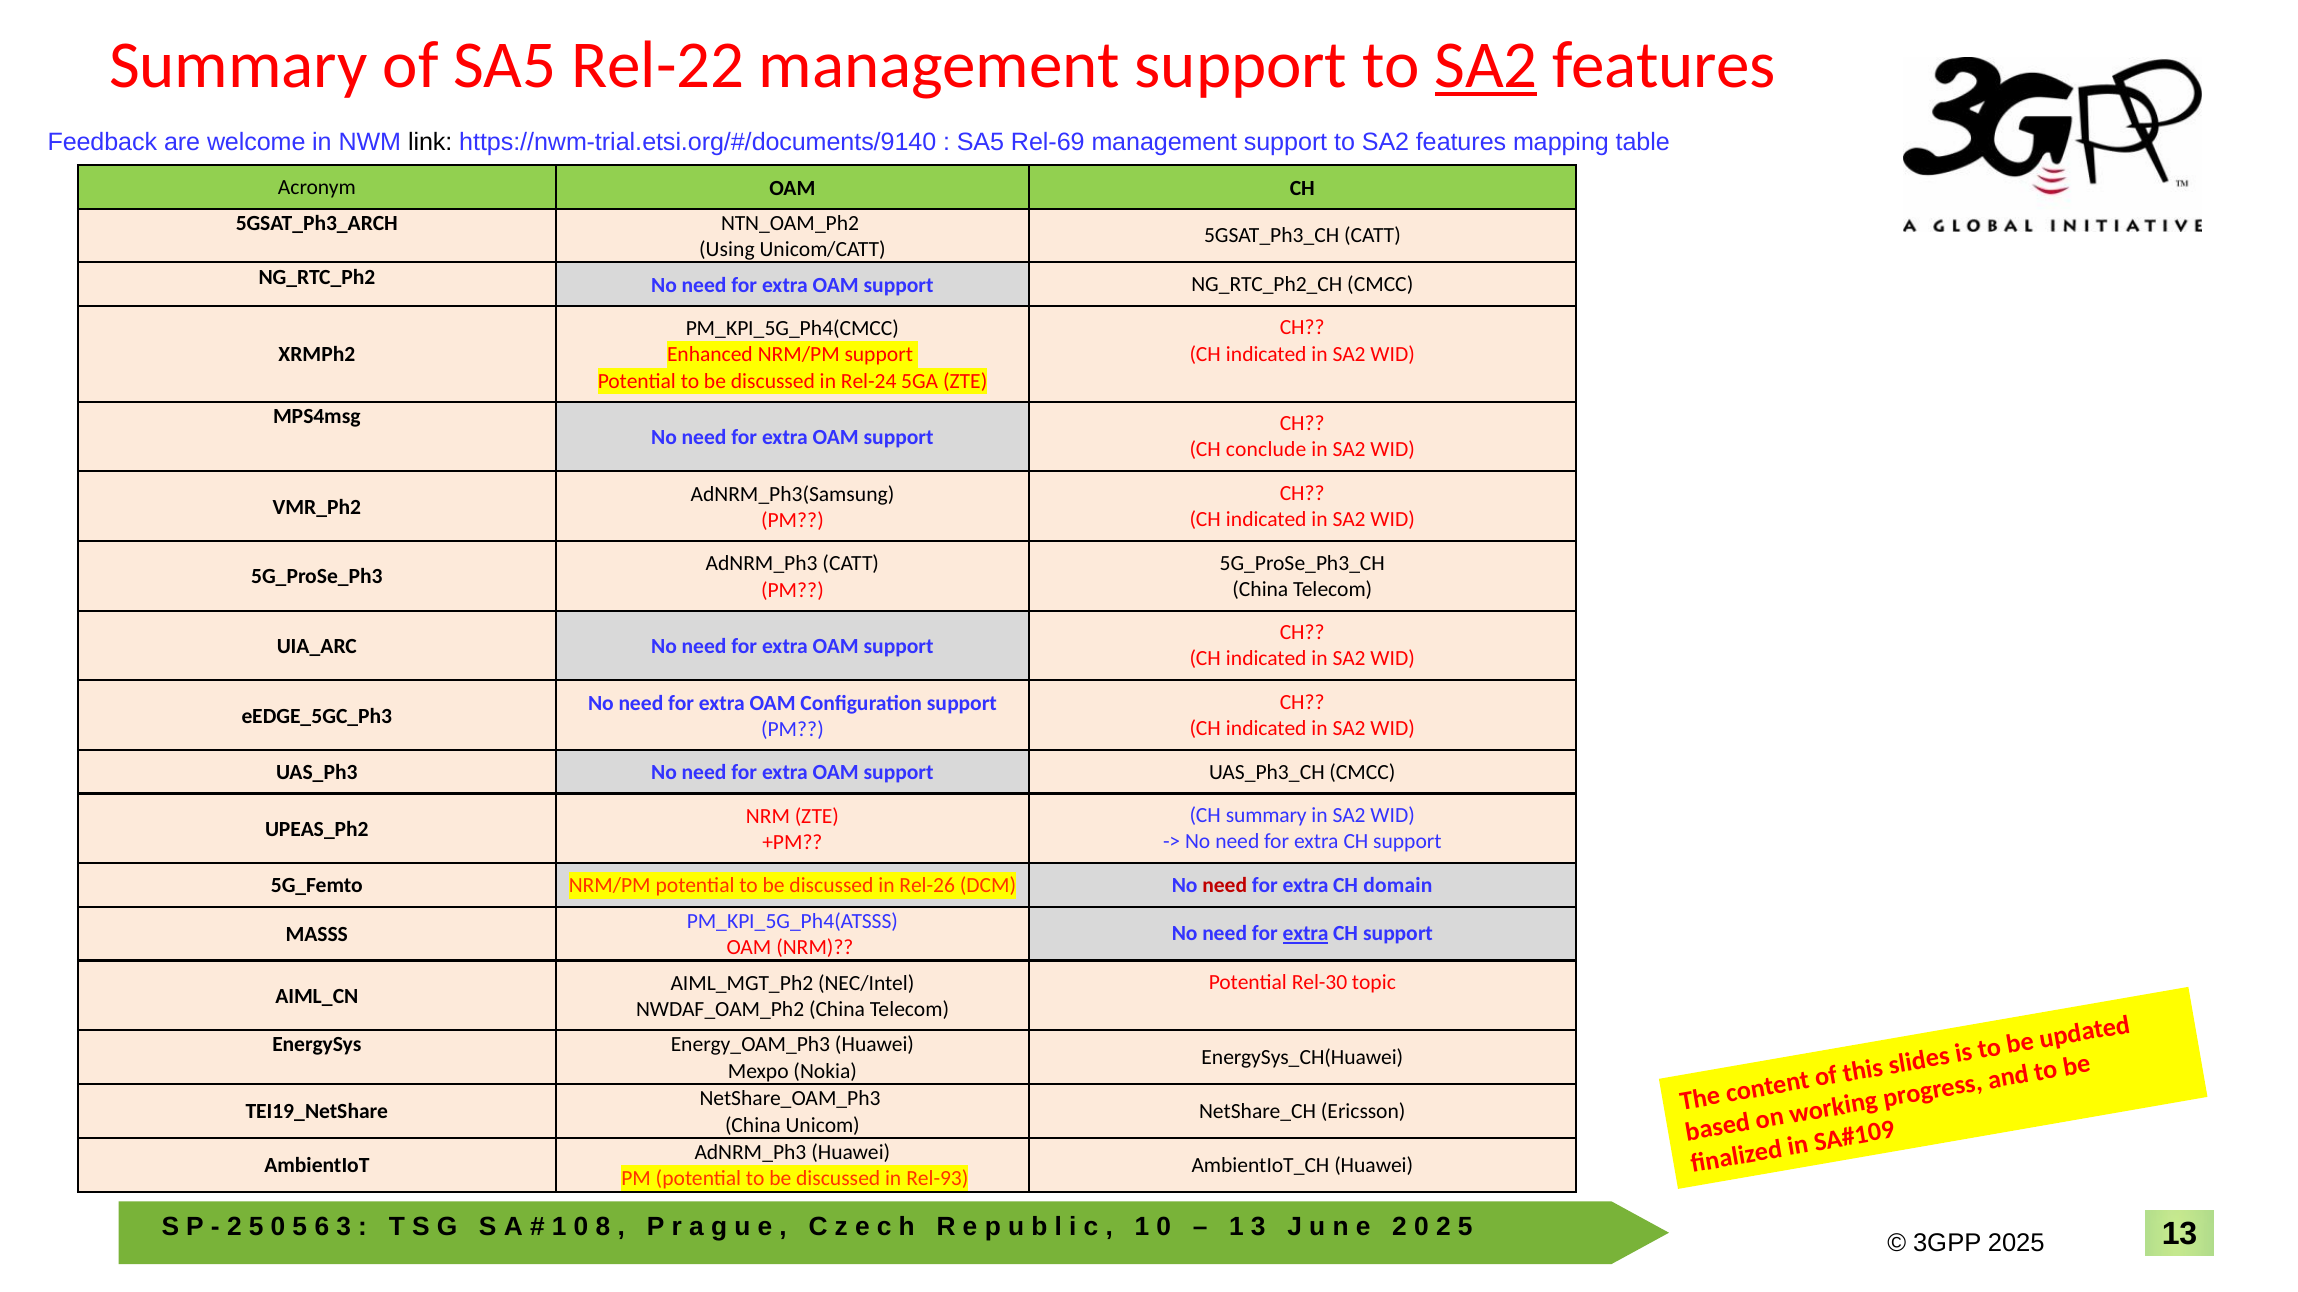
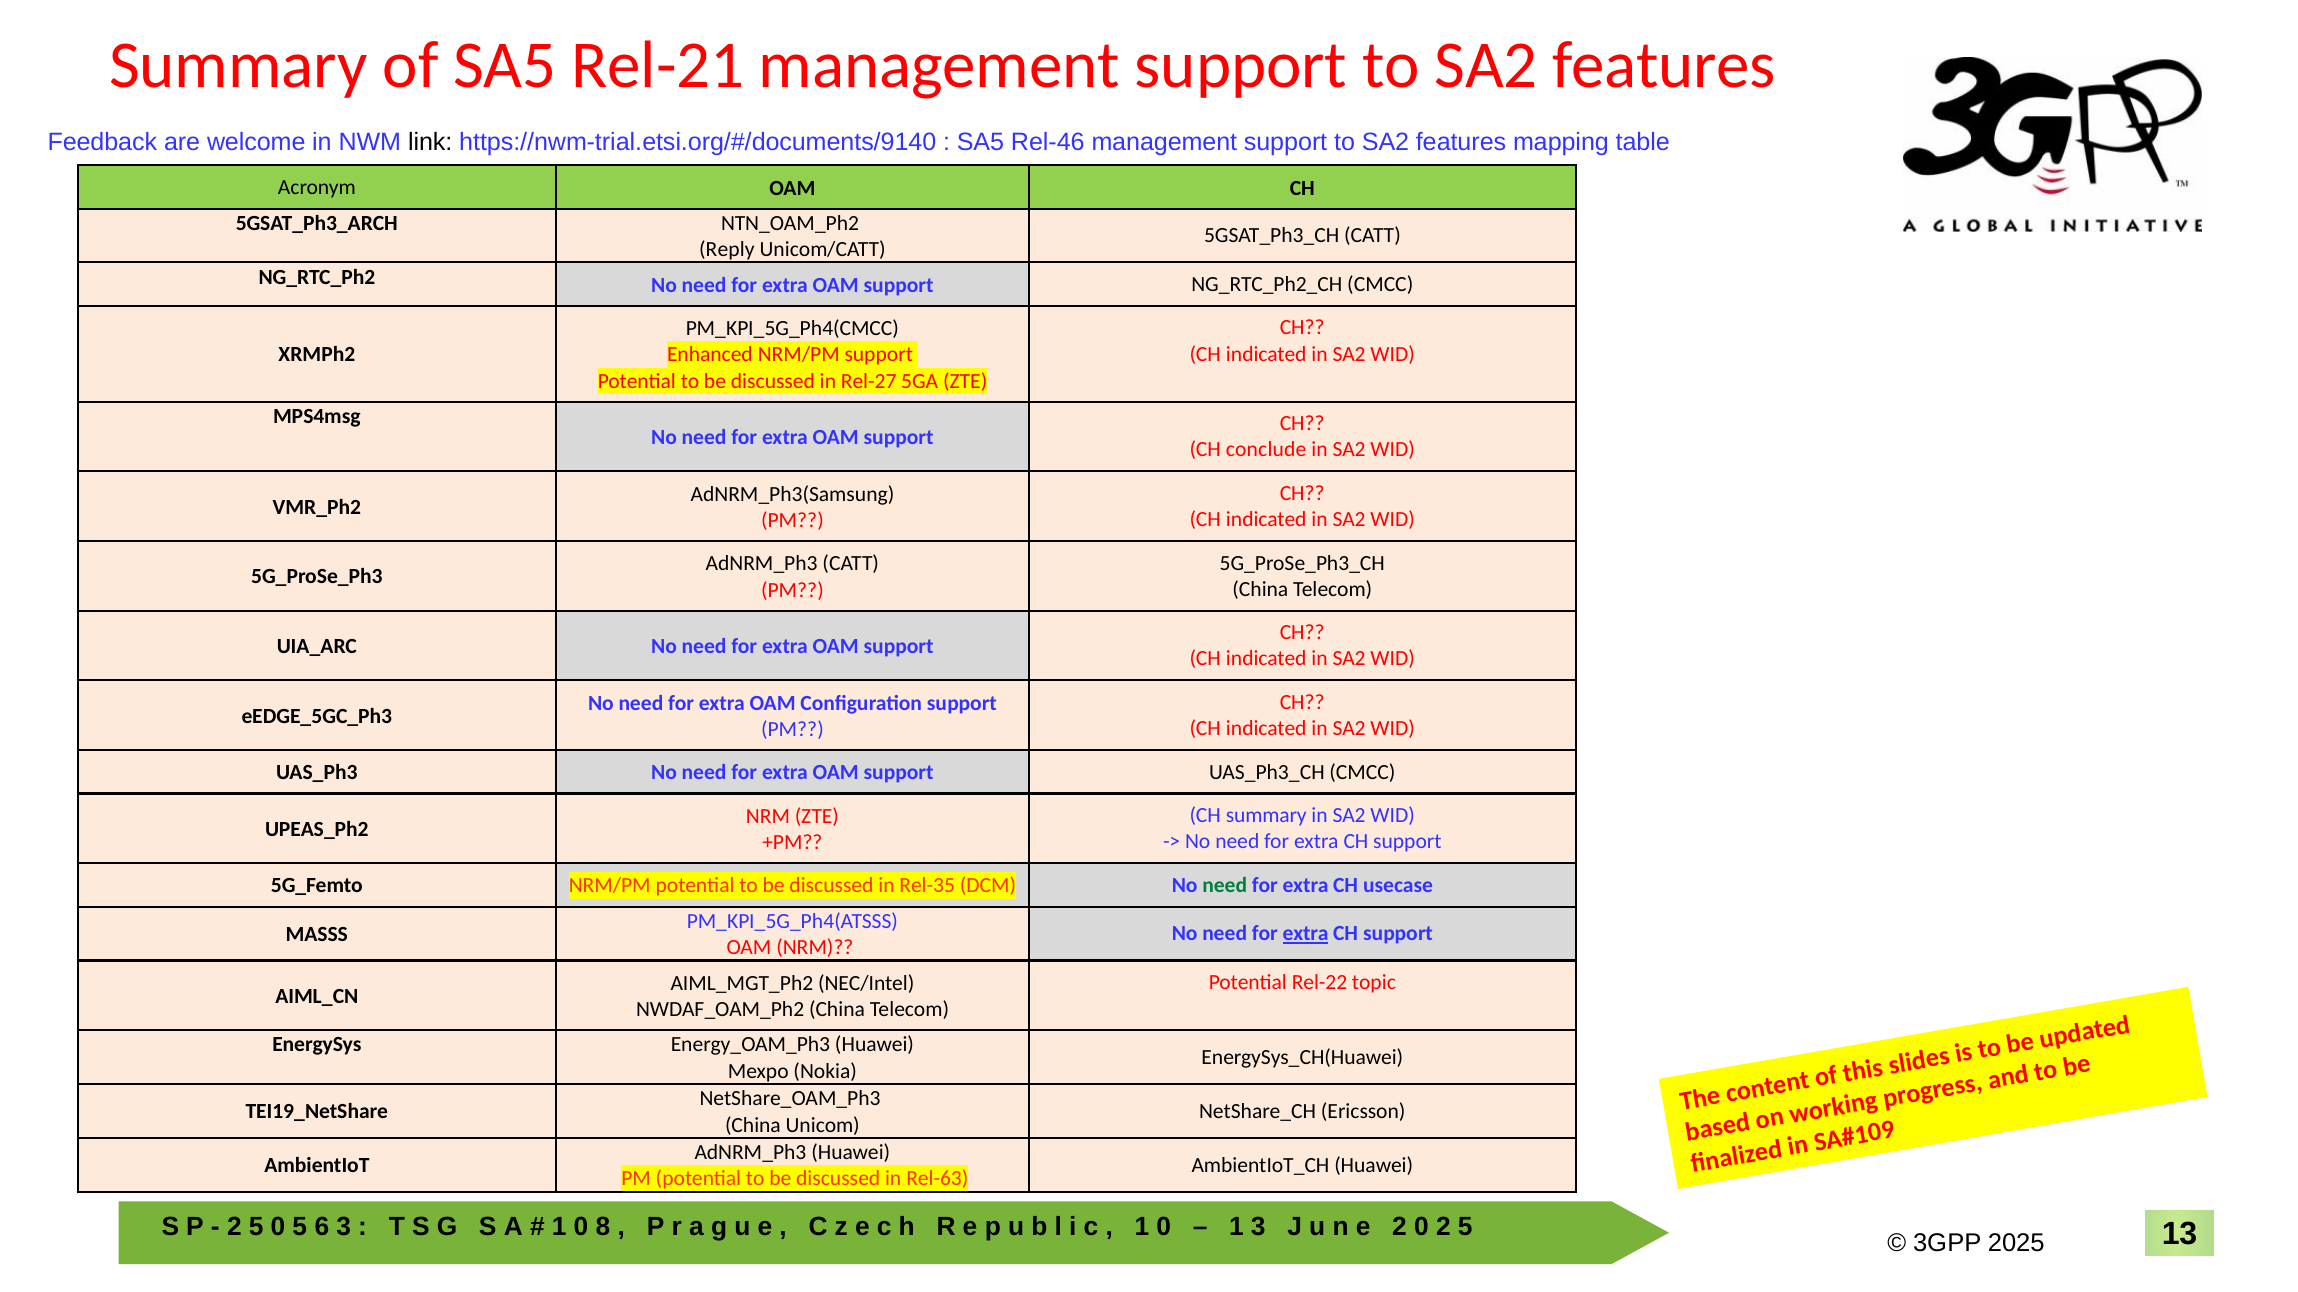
Rel-22: Rel-22 -> Rel-21
SA2 at (1486, 65) underline: present -> none
Rel-69: Rel-69 -> Rel-46
Using: Using -> Reply
Rel-24: Rel-24 -> Rel-27
Rel-26: Rel-26 -> Rel-35
need at (1225, 885) colour: red -> green
domain: domain -> usecase
Rel-30: Rel-30 -> Rel-22
Rel-93: Rel-93 -> Rel-63
